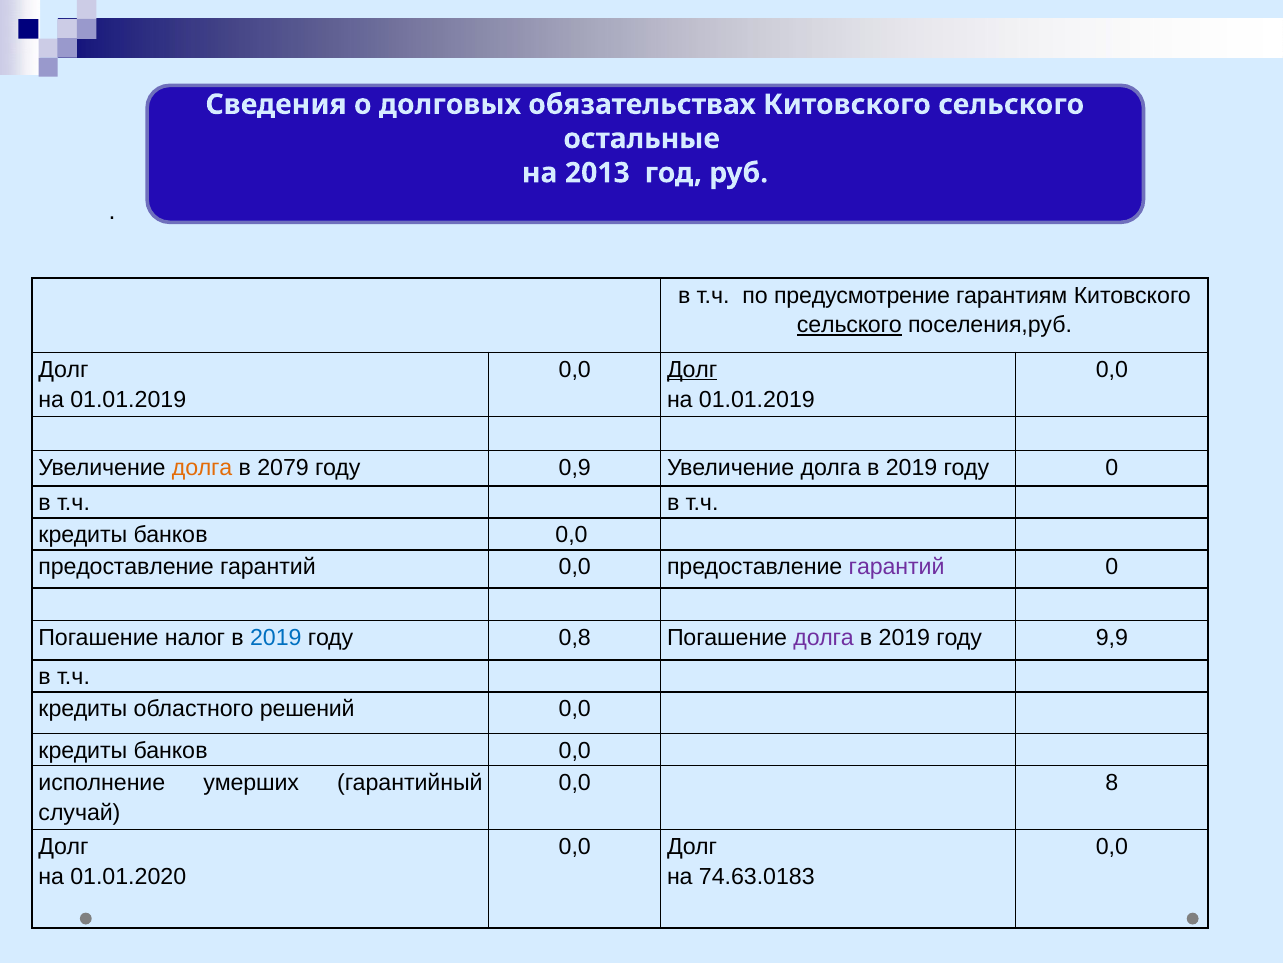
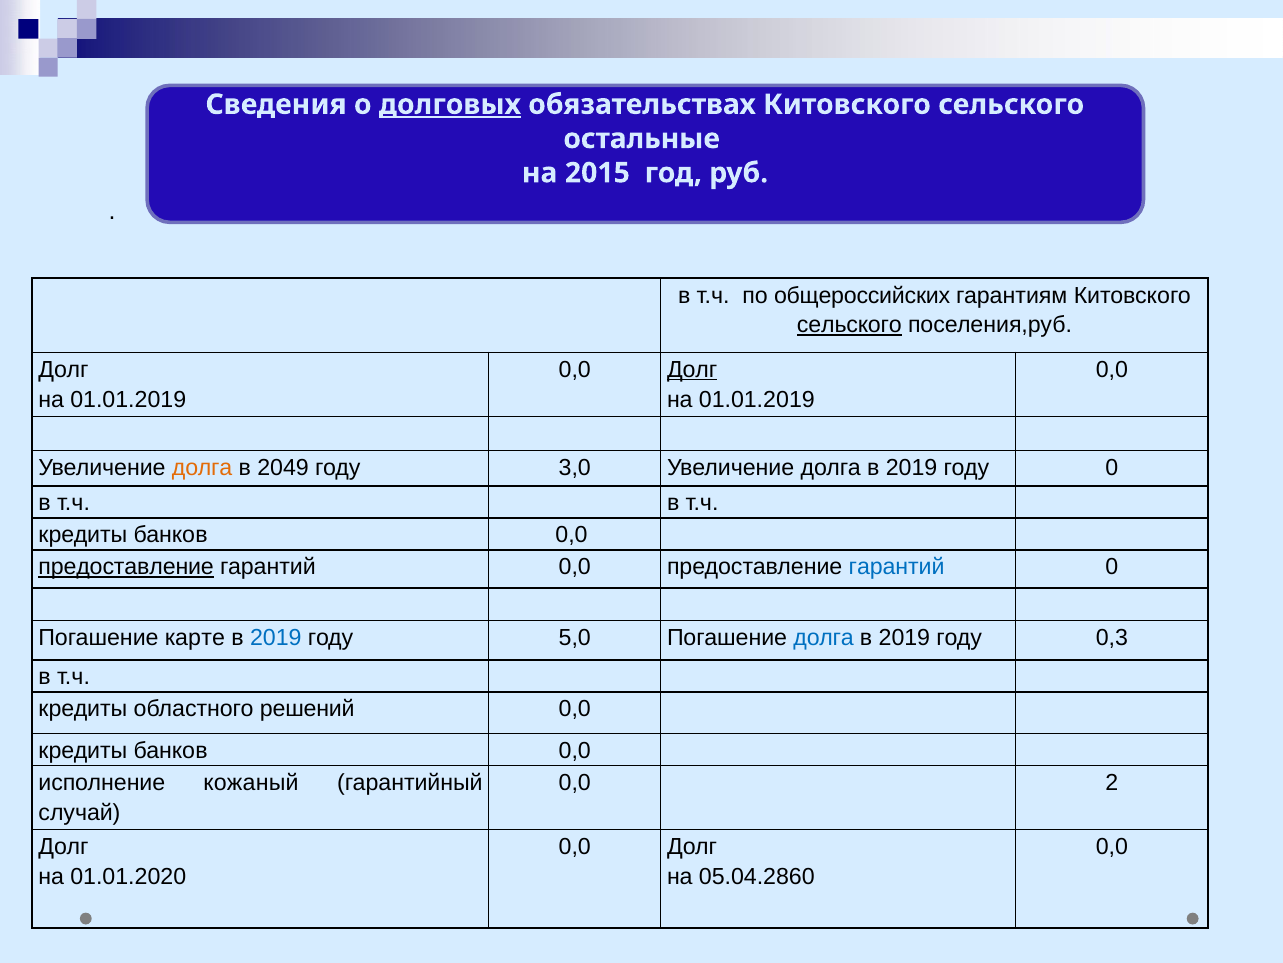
долговых underline: none -> present
2013: 2013 -> 2015
предусмотрение: предусмотрение -> общероссийских
2079: 2079 -> 2049
0,9: 0,9 -> 3,0
предоставление at (126, 567) underline: none -> present
гарантий at (897, 567) colour: purple -> blue
налог: налог -> карте
0,8: 0,8 -> 5,0
долга at (824, 637) colour: purple -> blue
9,9: 9,9 -> 0,3
умерших: умерших -> кожаный
8: 8 -> 2
74.63.0183: 74.63.0183 -> 05.04.2860
